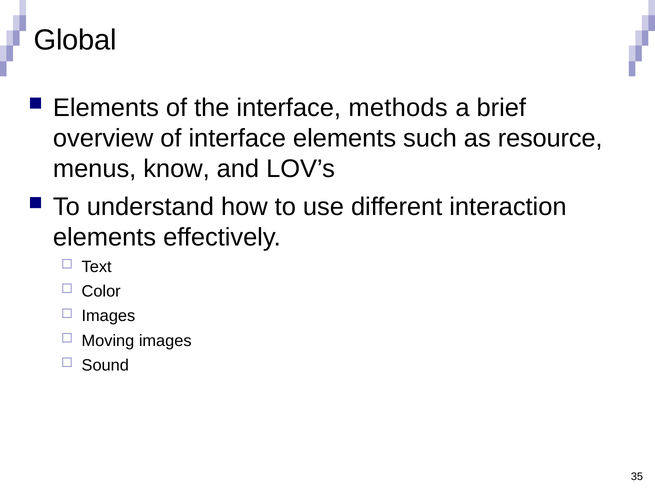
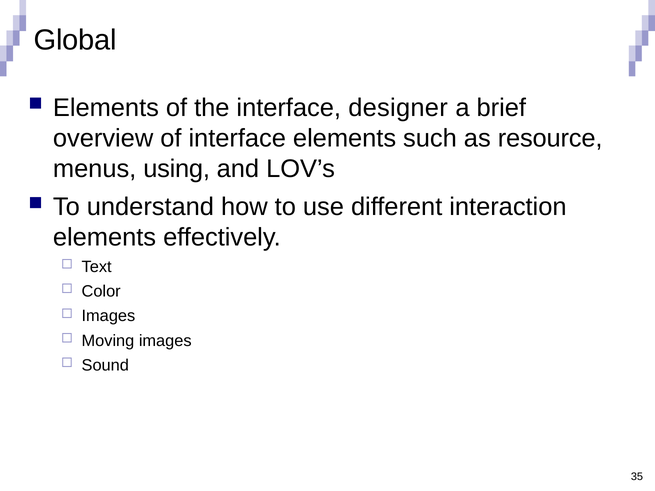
methods: methods -> designer
know: know -> using
